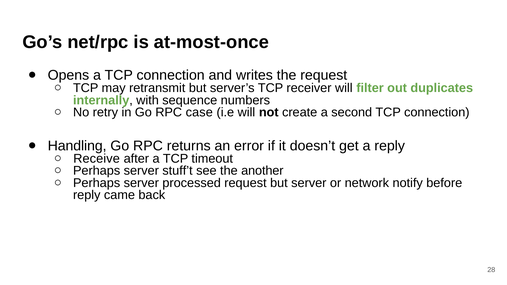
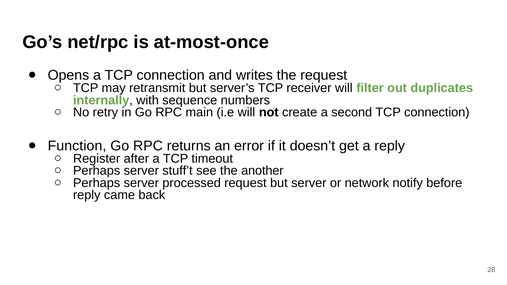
case: case -> main
Handling: Handling -> Function
Receive: Receive -> Register
